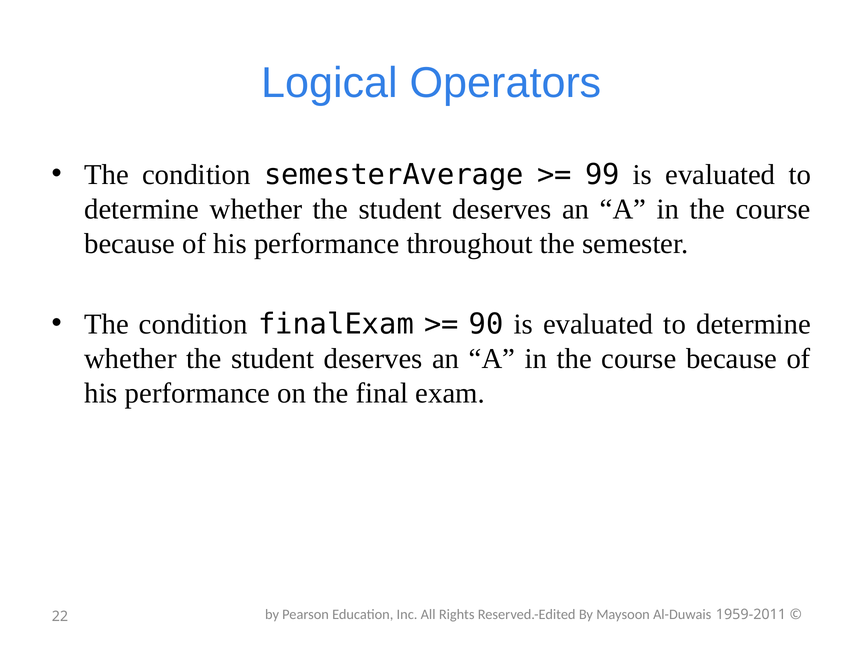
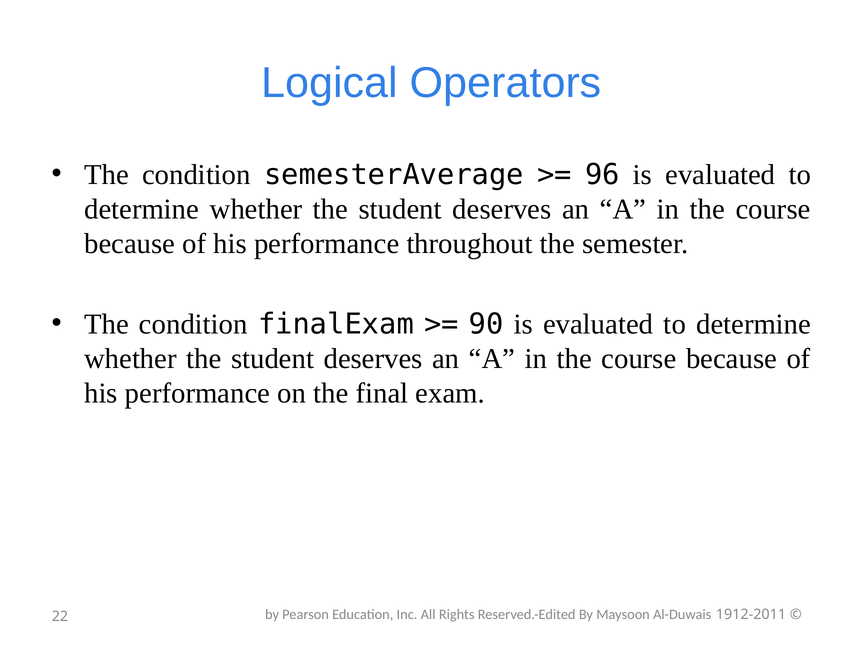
99: 99 -> 96
1959-2011: 1959-2011 -> 1912-2011
